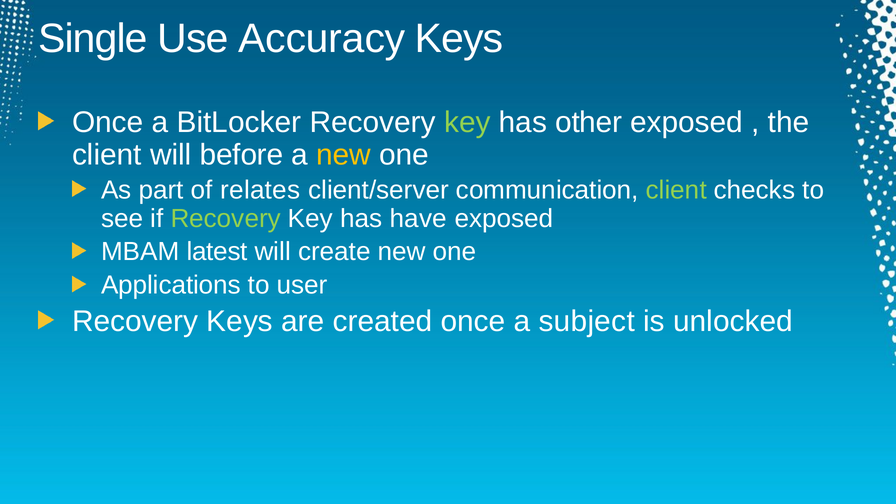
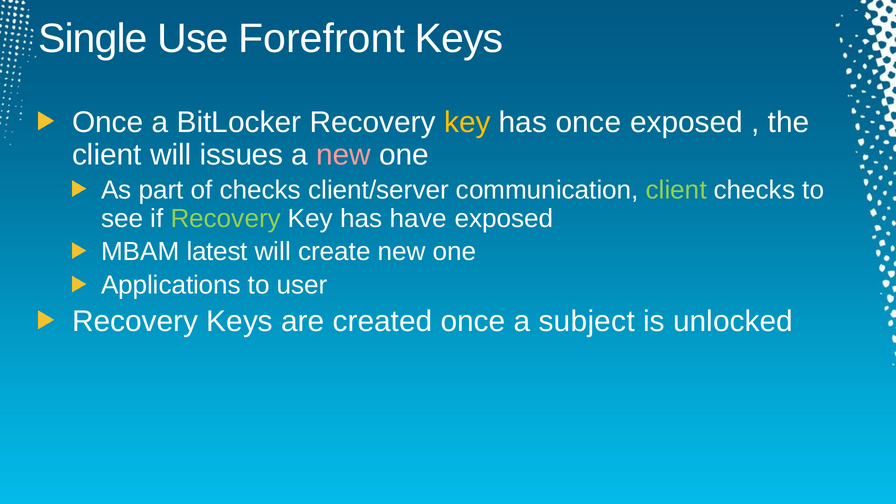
Accuracy: Accuracy -> Forefront
key at (467, 122) colour: light green -> yellow
has other: other -> once
before: before -> issues
new at (344, 155) colour: yellow -> pink
of relates: relates -> checks
